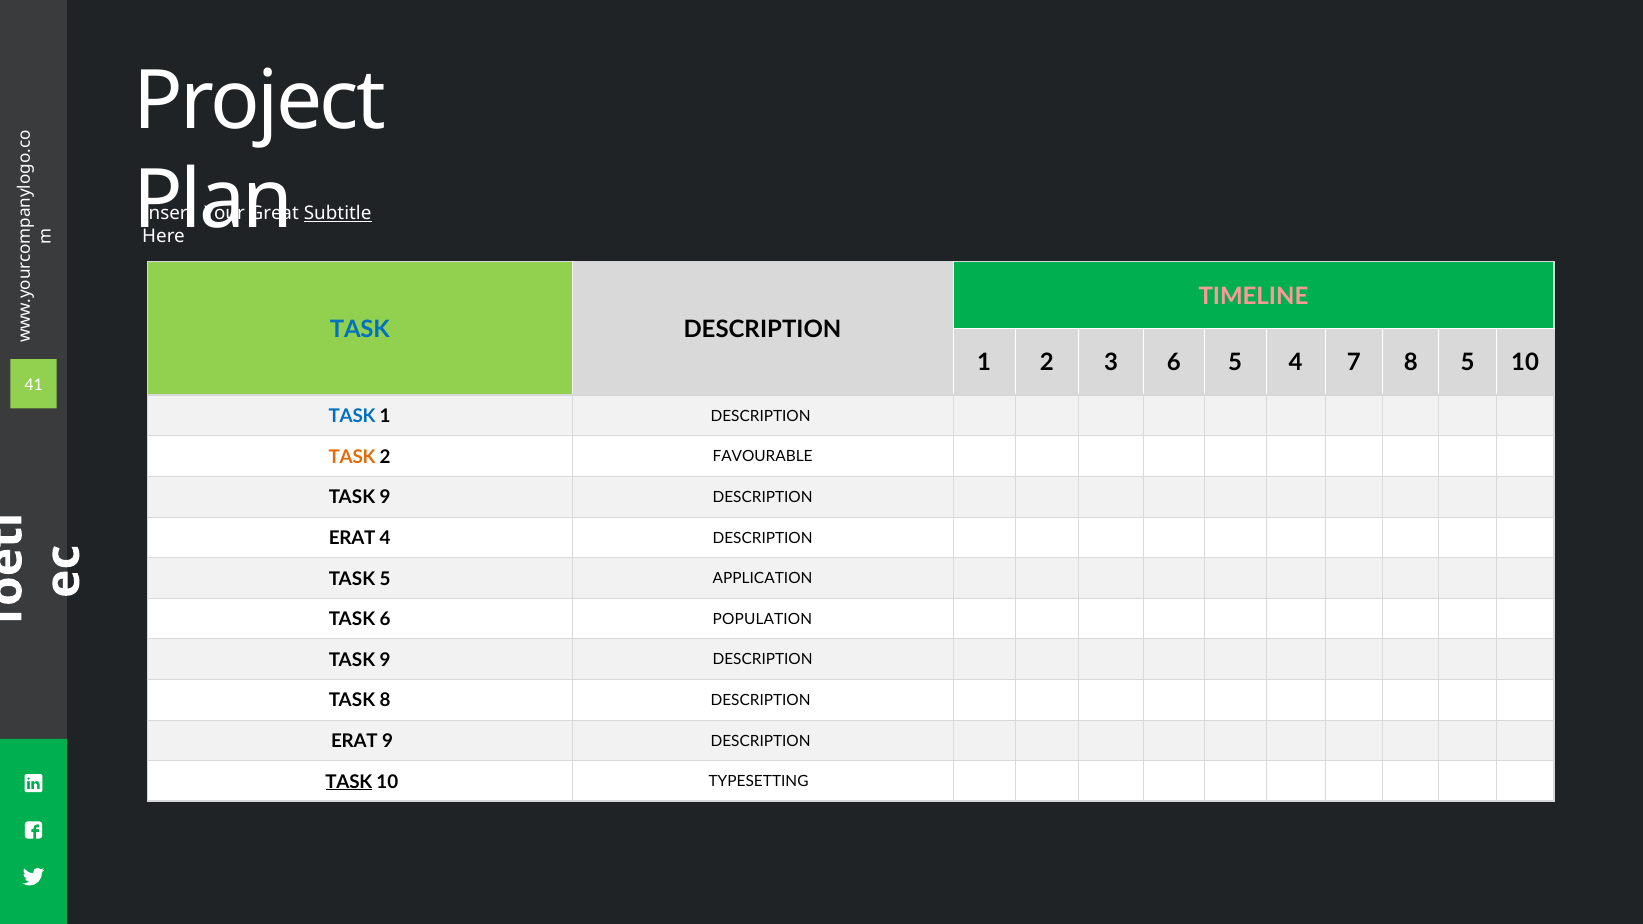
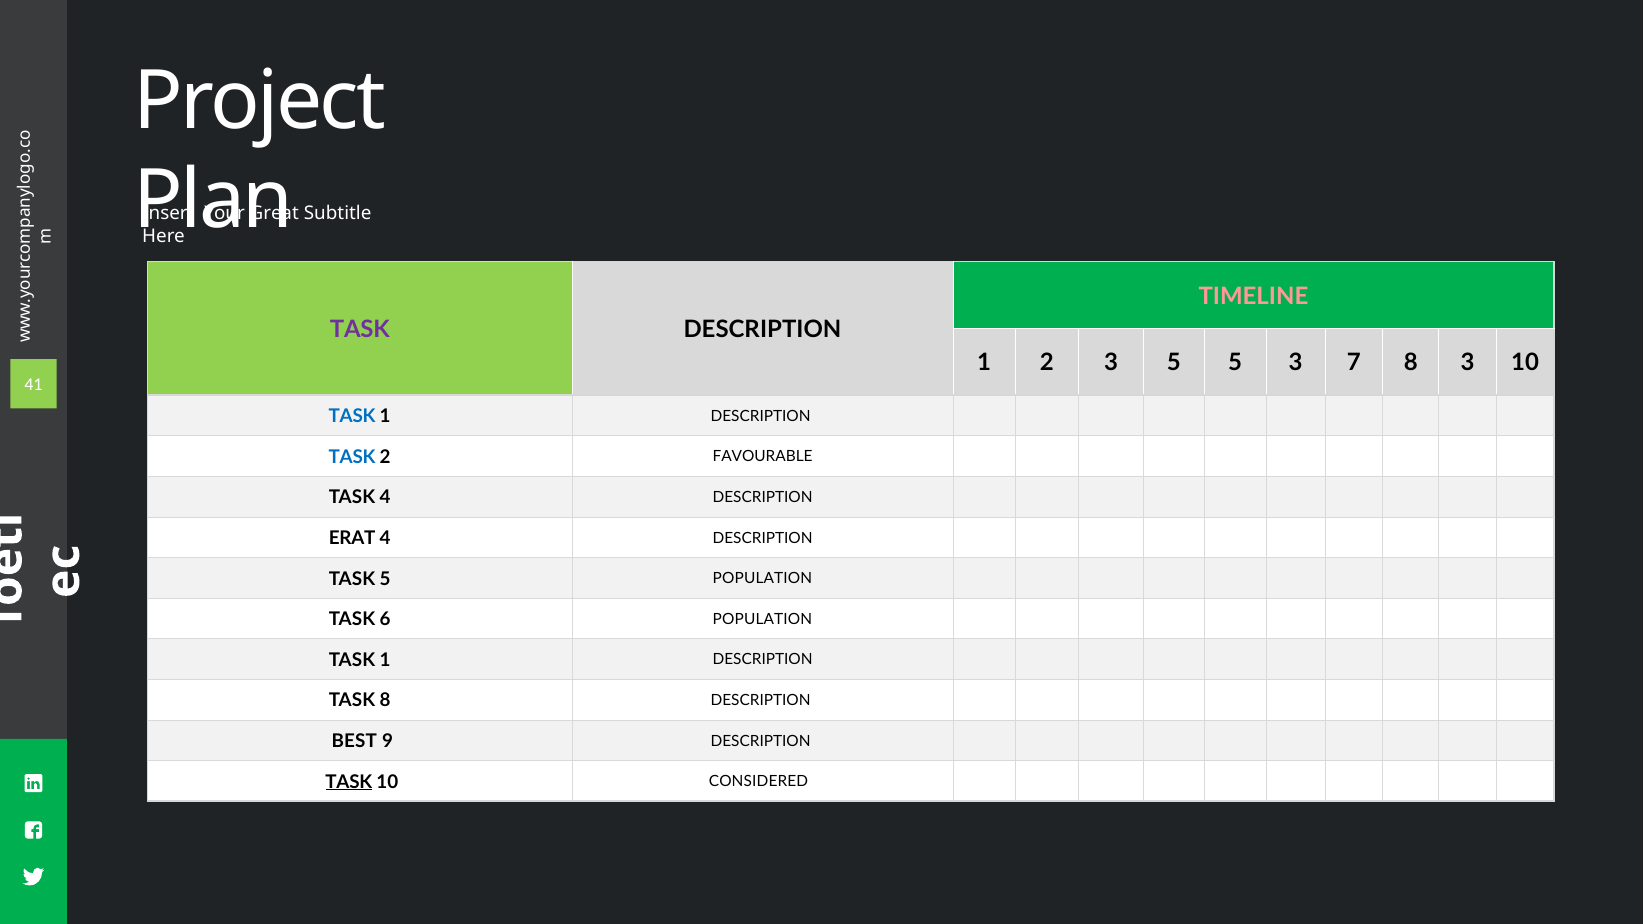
Subtitle underline: present -> none
TASK at (360, 330) colour: blue -> purple
3 6: 6 -> 5
5 4: 4 -> 3
8 5: 5 -> 3
TASK at (352, 457) colour: orange -> blue
9 at (385, 498): 9 -> 4
5 APPLICATION: APPLICATION -> POPULATION
9 at (385, 660): 9 -> 1
ERAT at (354, 741): ERAT -> BEST
TYPESETTING: TYPESETTING -> CONSIDERED
